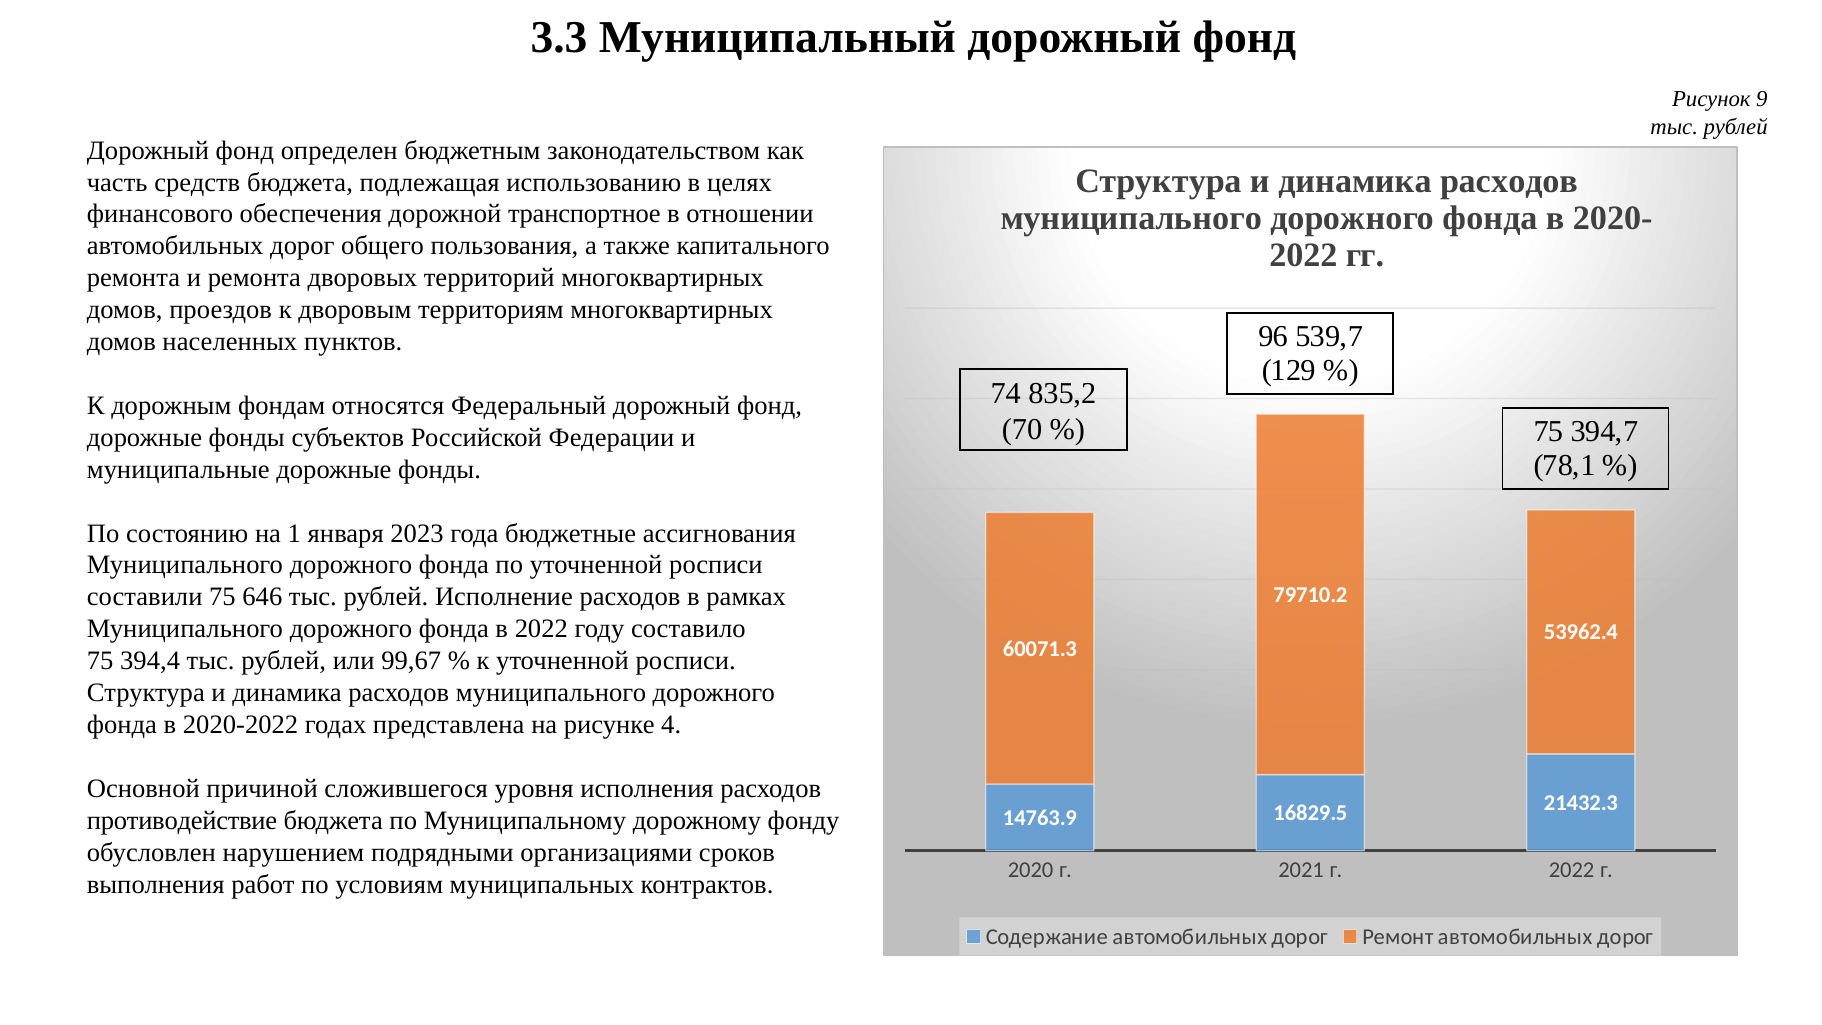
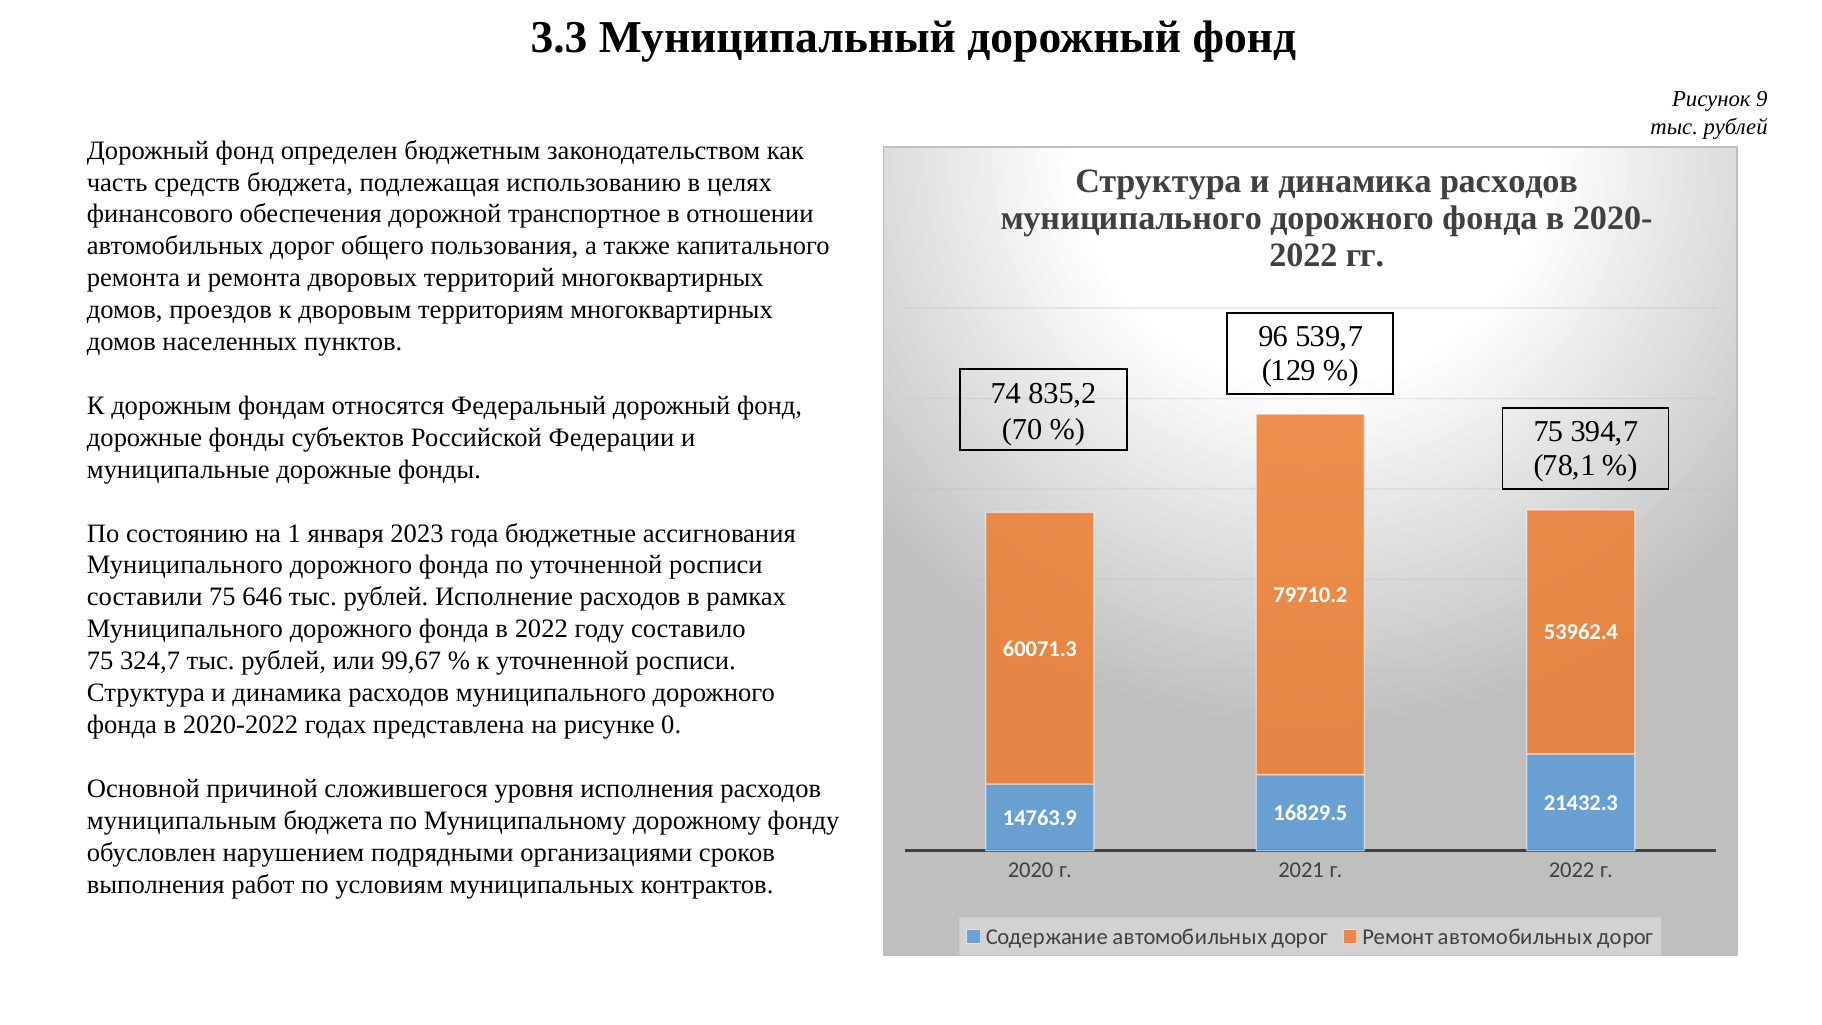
394,4: 394,4 -> 324,7
4: 4 -> 0
противодействие: противодействие -> муниципальным
